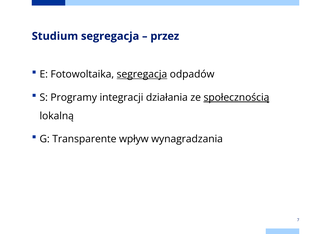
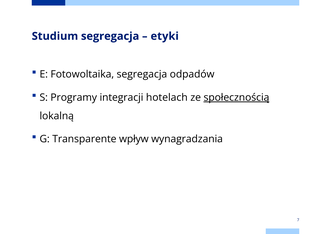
przez: przez -> etyki
segregacja at (142, 74) underline: present -> none
działania: działania -> hotelach
